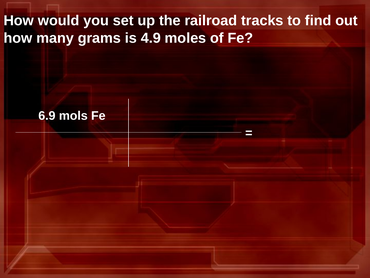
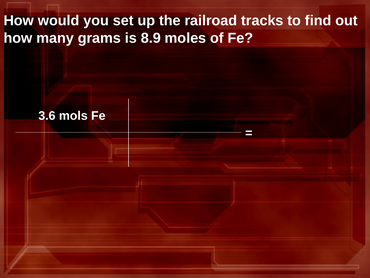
4.9: 4.9 -> 8.9
6.9: 6.9 -> 3.6
